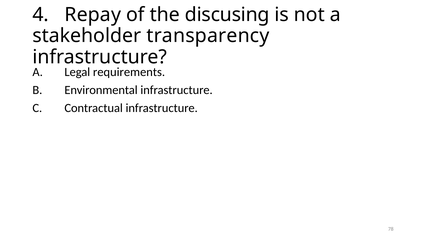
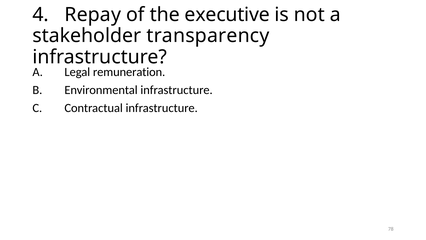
discusing: discusing -> executive
requirements: requirements -> remuneration
